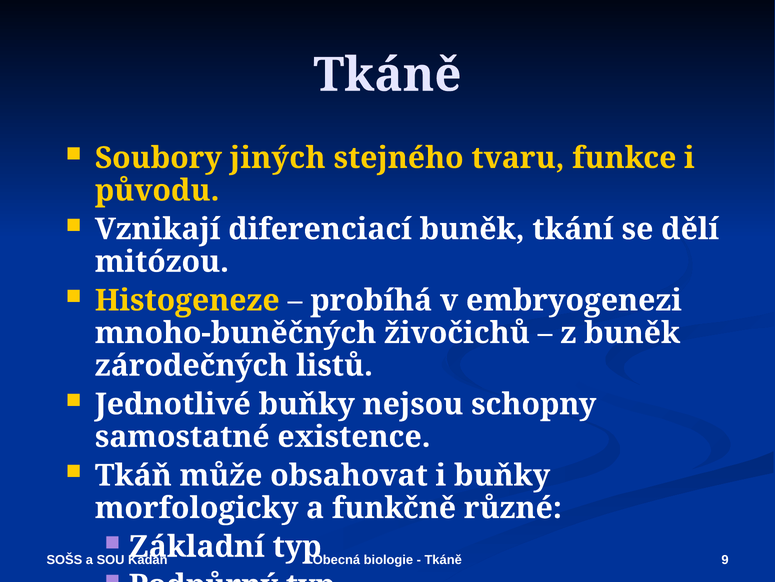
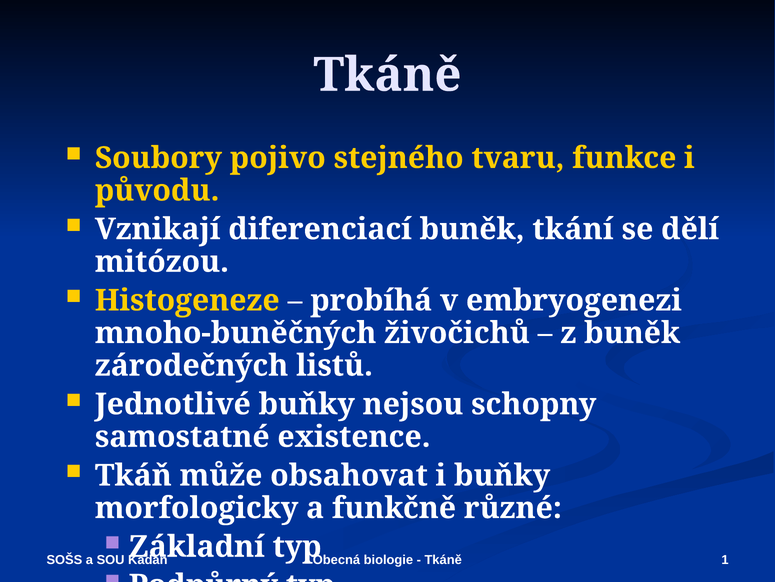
jiných: jiných -> pojivo
9: 9 -> 1
